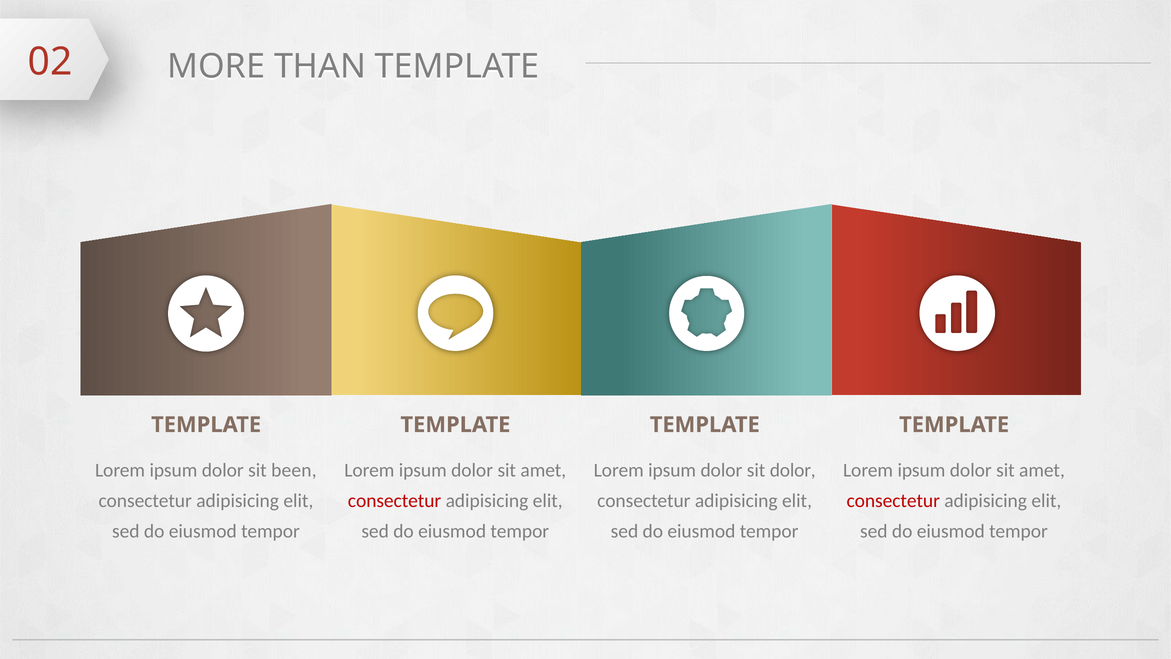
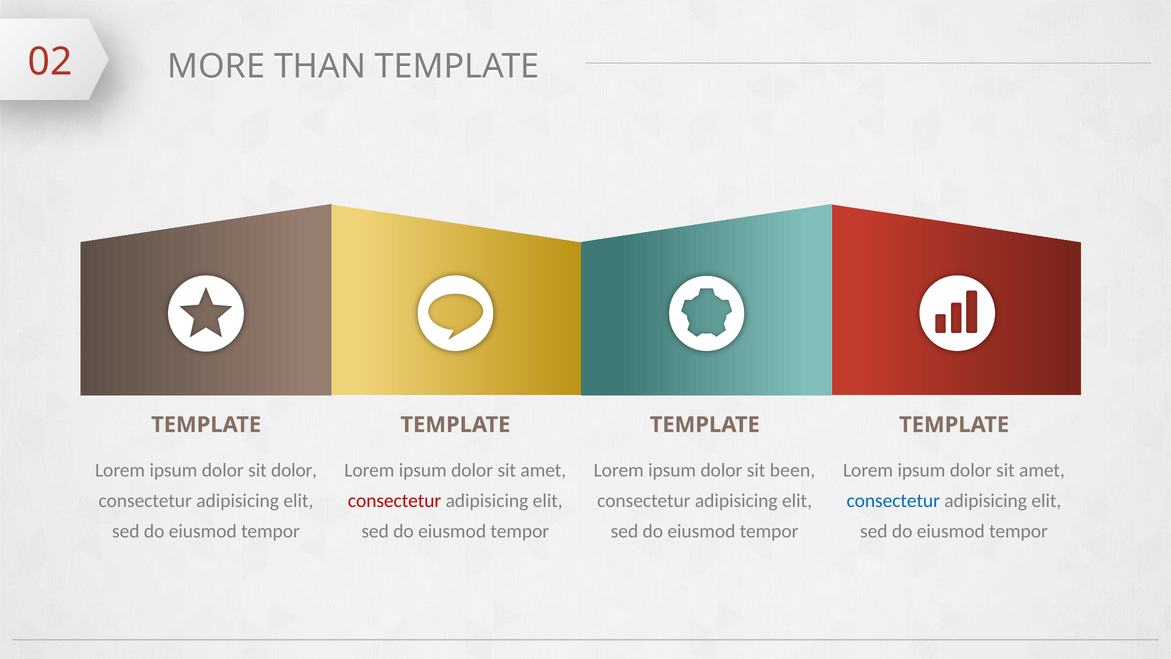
sit been: been -> dolor
sit dolor: dolor -> been
consectetur at (893, 500) colour: red -> blue
